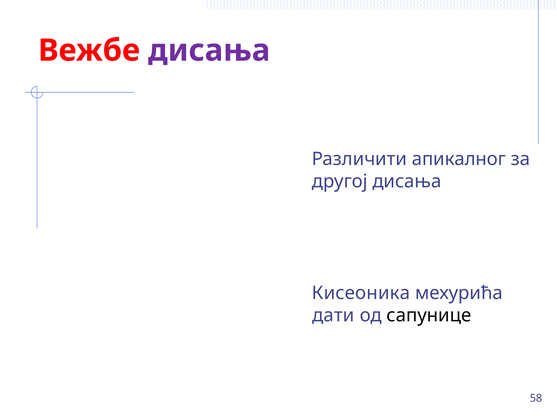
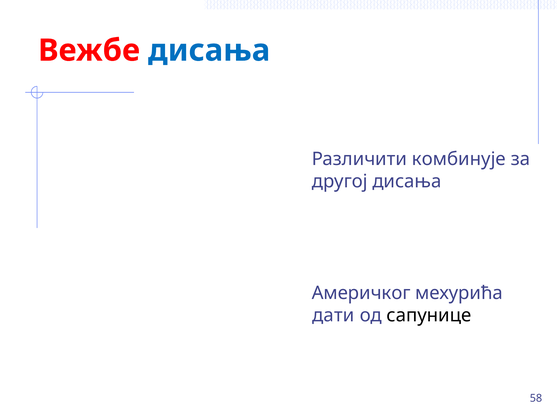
дисања at (209, 50) colour: purple -> blue
апикалног: апикалног -> комбинује
Кисеоника: Кисеоника -> Америчког
